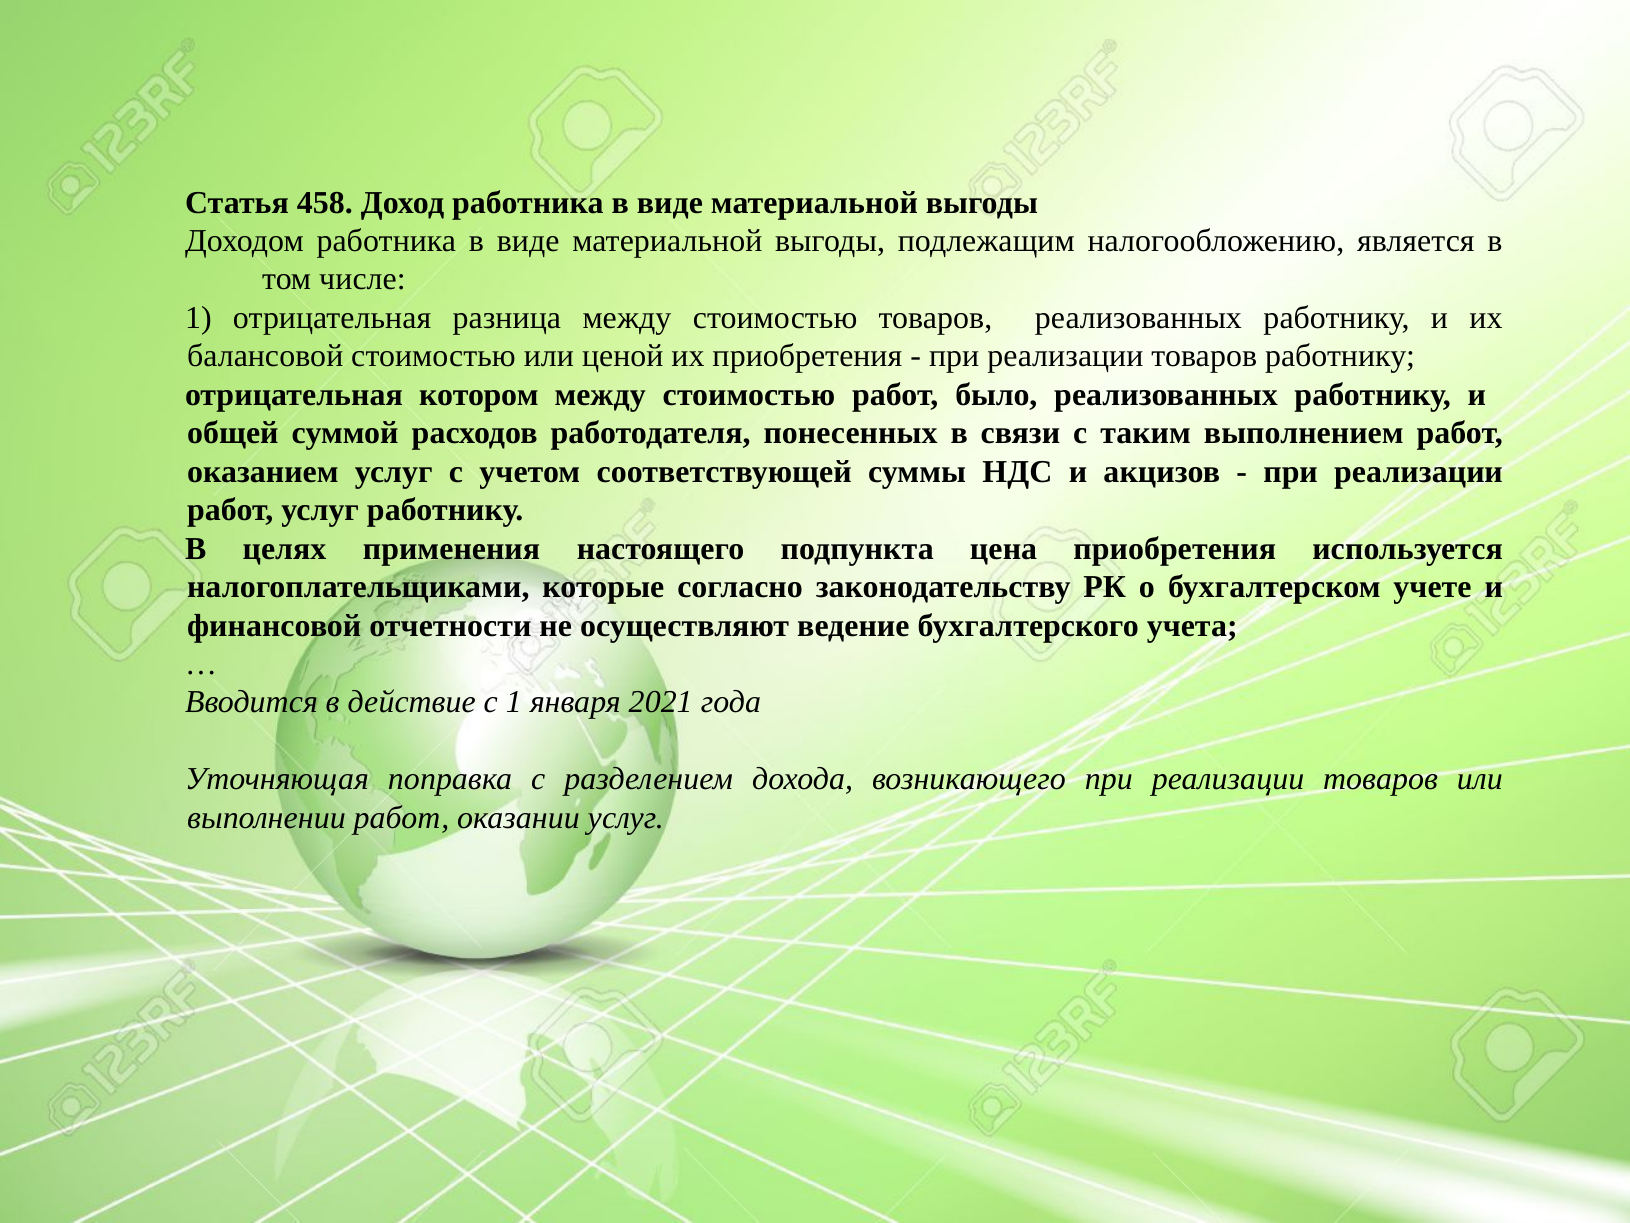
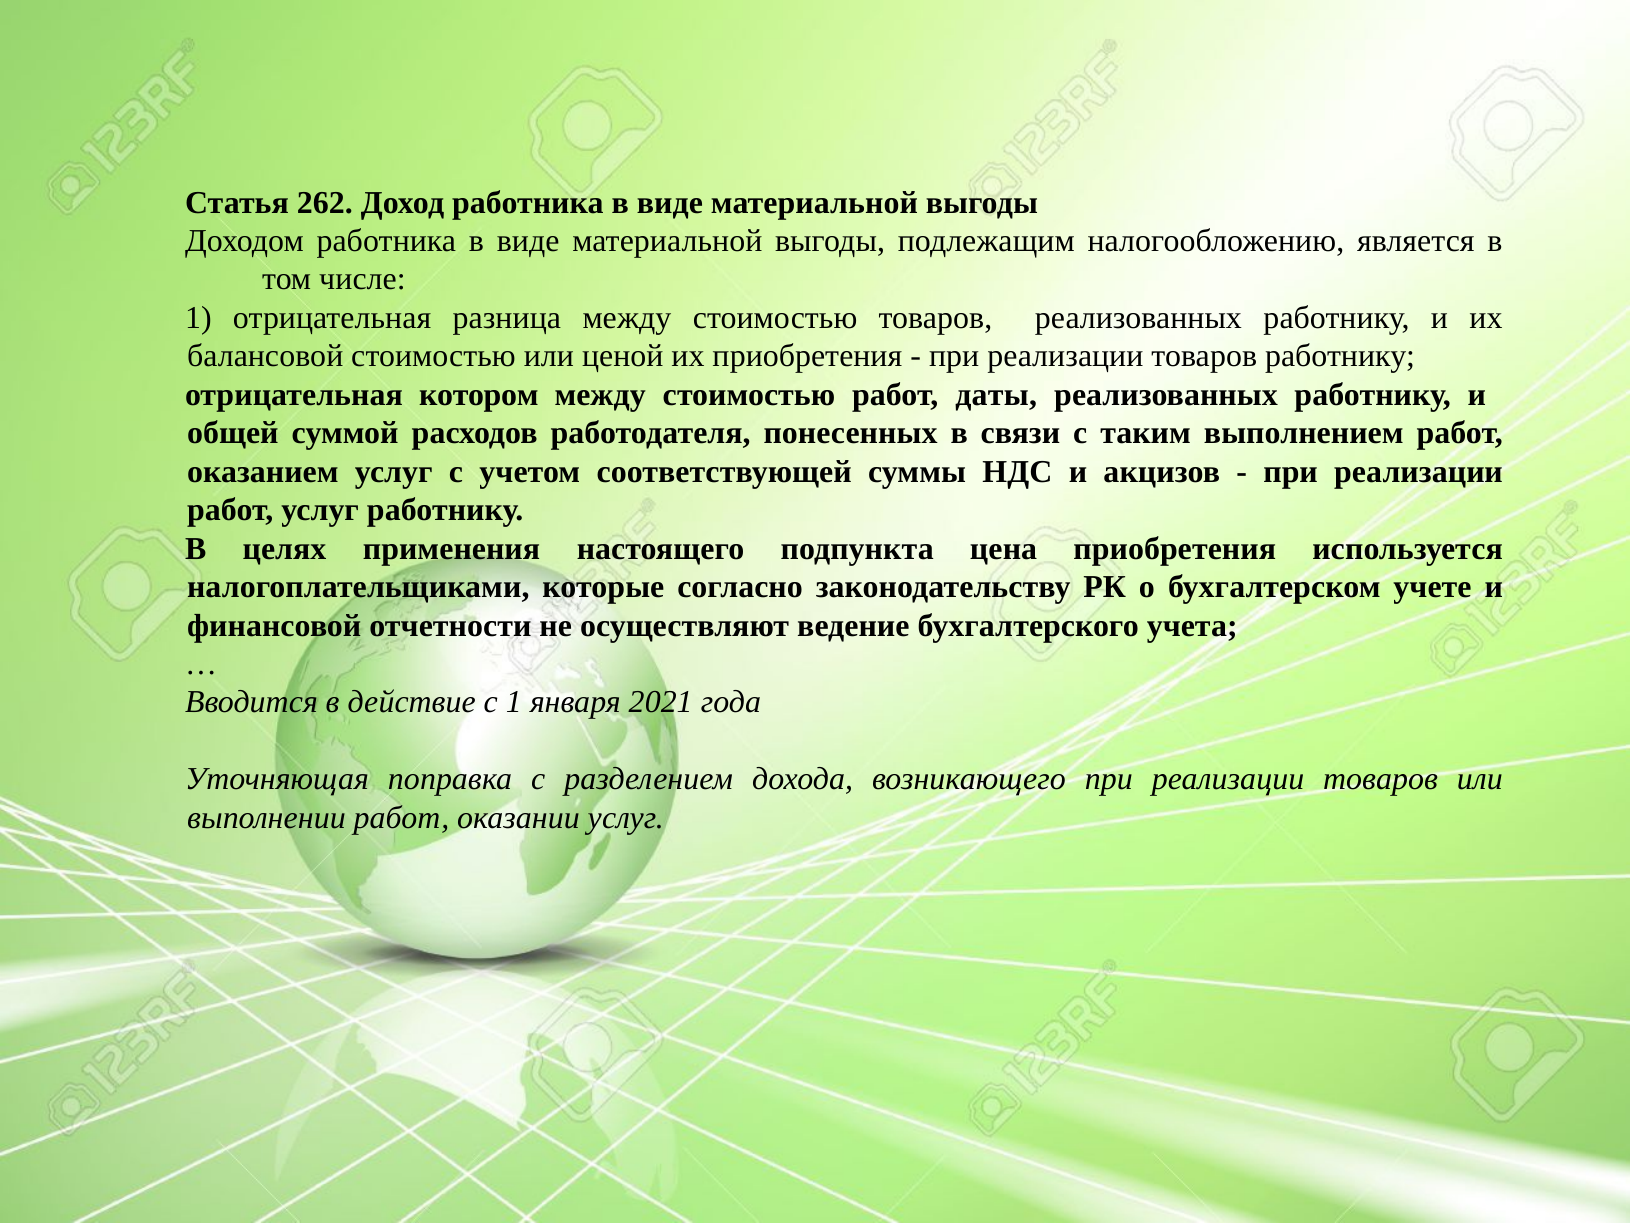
458: 458 -> 262
было: было -> даты
